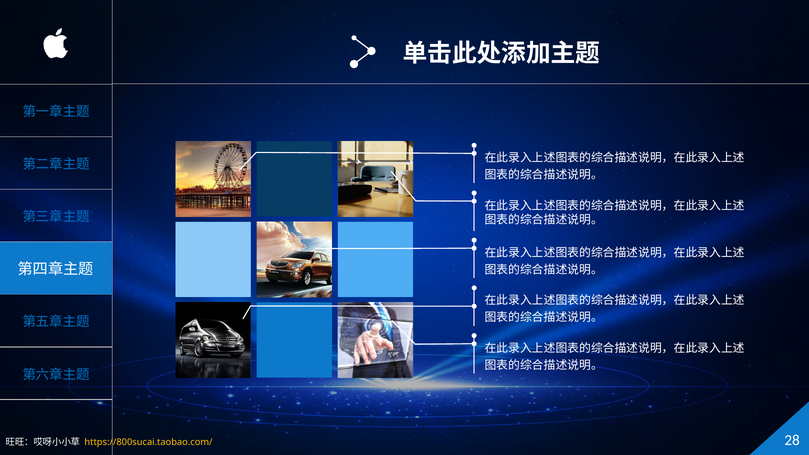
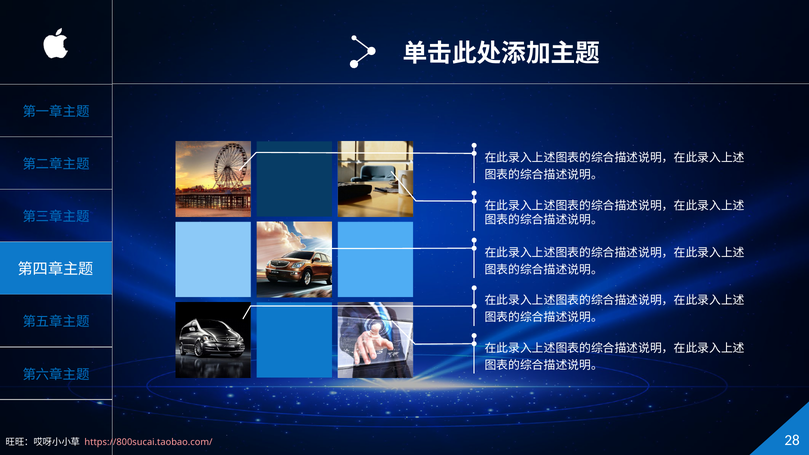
https://800sucai.taobao.com/ colour: yellow -> pink
